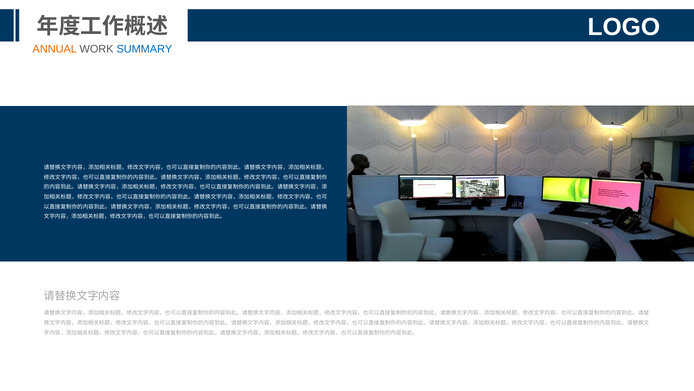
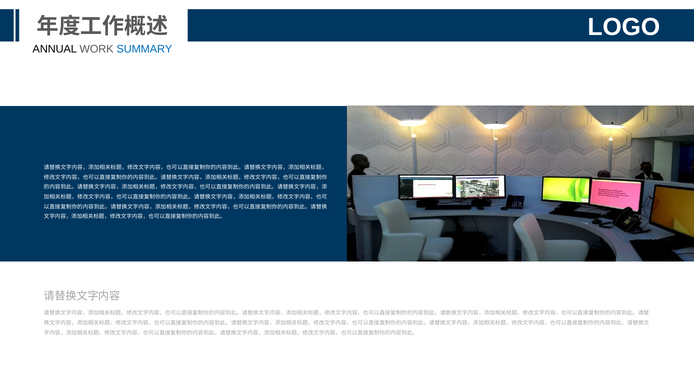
ANNUAL colour: orange -> black
